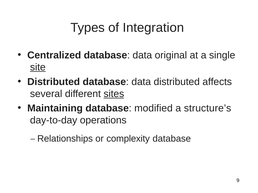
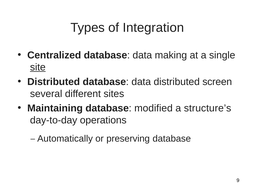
original: original -> making
affects: affects -> screen
sites underline: present -> none
Relationships: Relationships -> Automatically
complexity: complexity -> preserving
